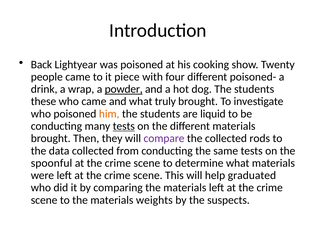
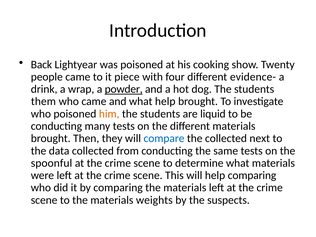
poisoned-: poisoned- -> evidence-
these: these -> them
what truly: truly -> help
tests at (124, 126) underline: present -> none
compare colour: purple -> blue
rods: rods -> next
help graduated: graduated -> comparing
